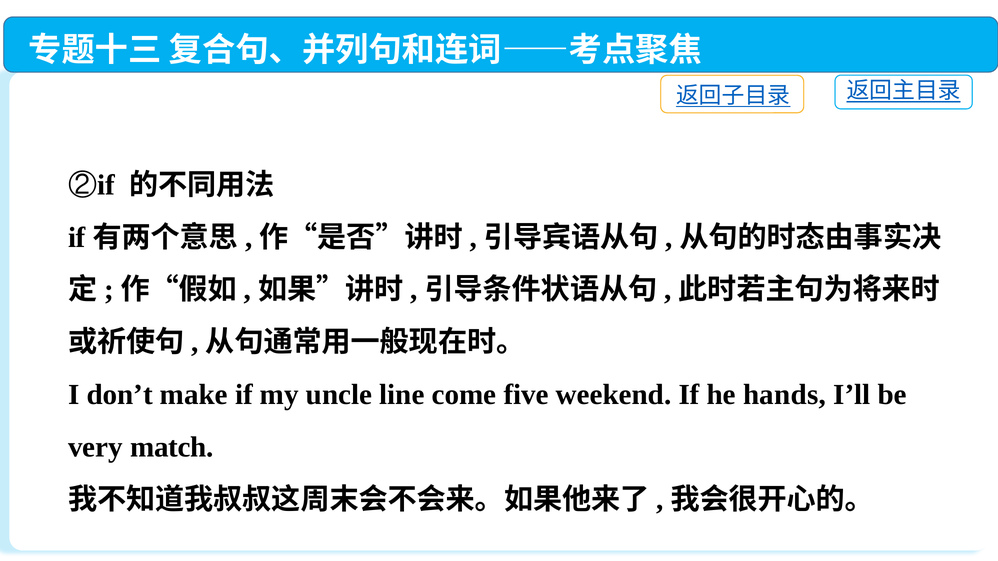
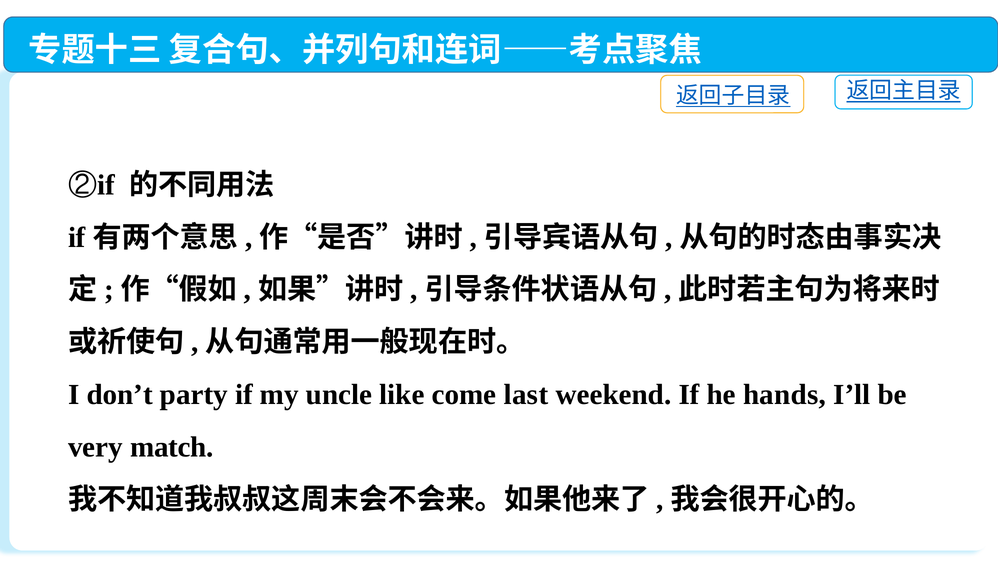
make: make -> party
line: line -> like
five: five -> last
